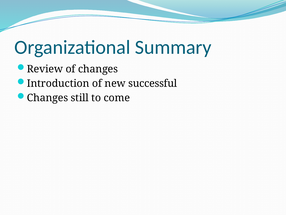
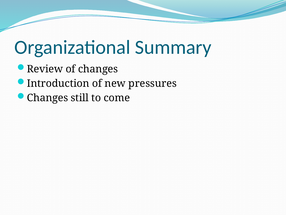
successful: successful -> pressures
